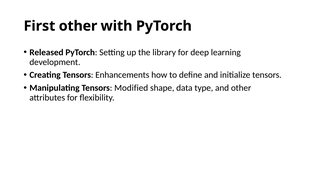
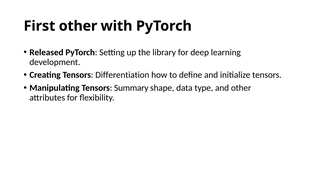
Enhancements: Enhancements -> Differentiation
Modified: Modified -> Summary
